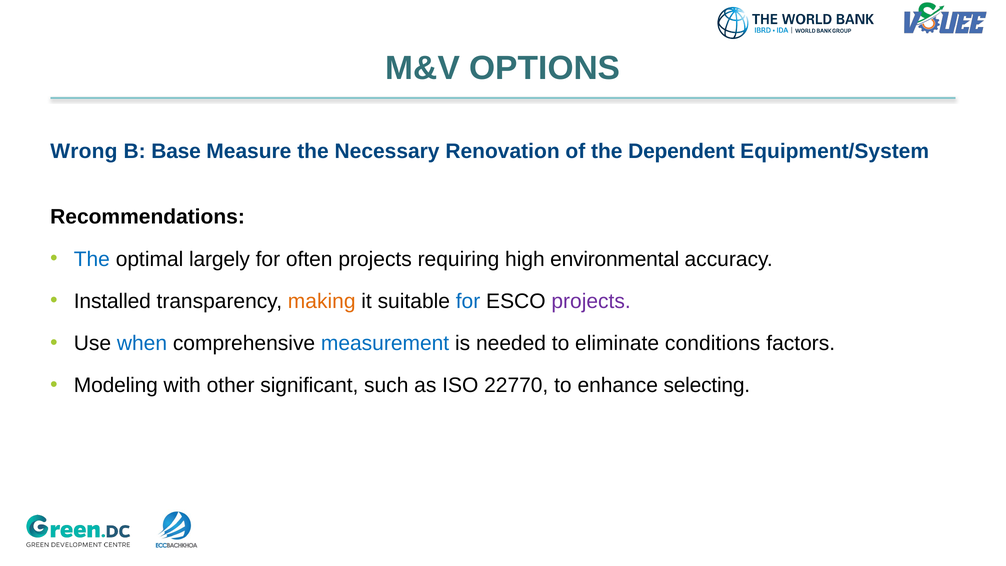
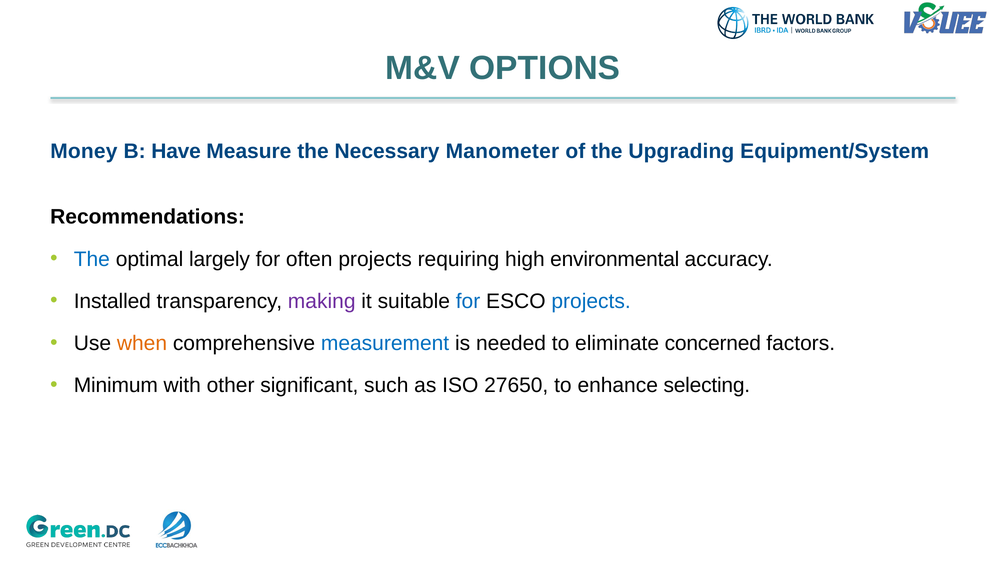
Wrong: Wrong -> Money
Base: Base -> Have
Renovation: Renovation -> Manometer
Dependent: Dependent -> Upgrading
making colour: orange -> purple
projects at (591, 301) colour: purple -> blue
when colour: blue -> orange
conditions: conditions -> concerned
Modeling: Modeling -> Minimum
22770: 22770 -> 27650
